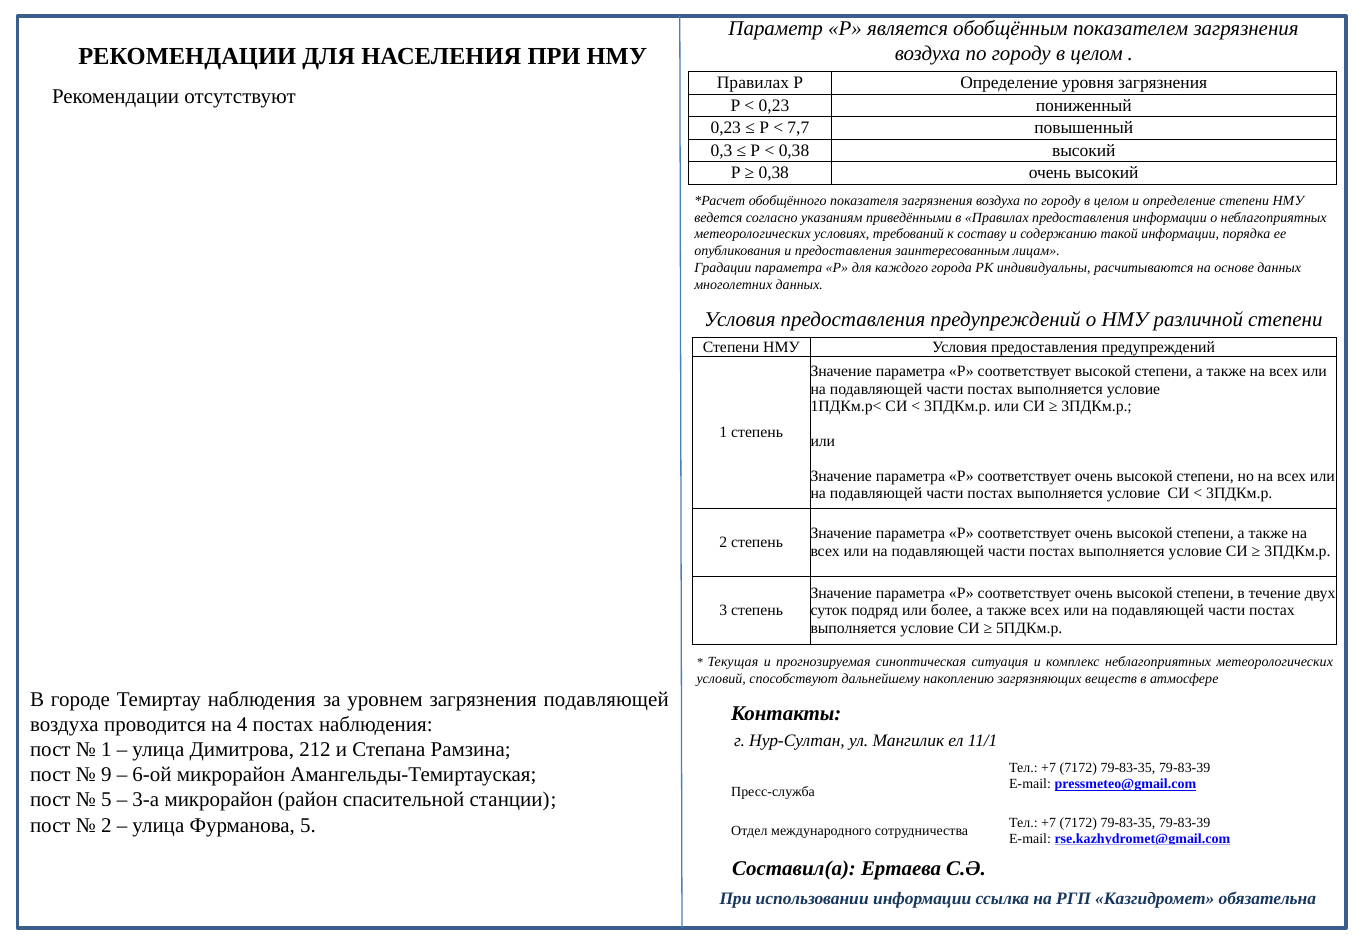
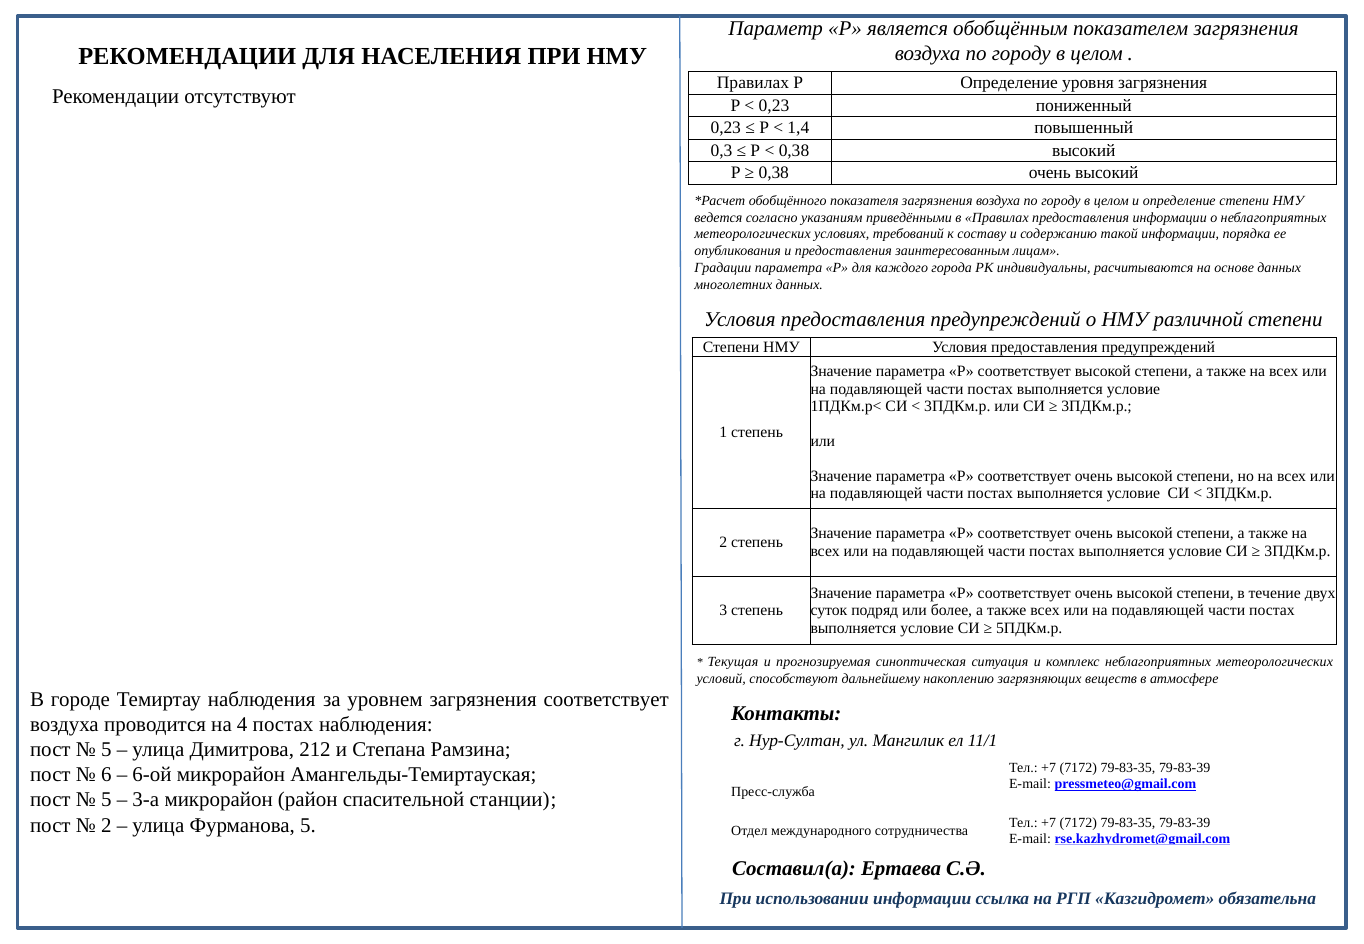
7,7: 7,7 -> 1,4
загрязнения подавляющей: подавляющей -> соответствует
1 at (106, 750): 1 -> 5
9: 9 -> 6
